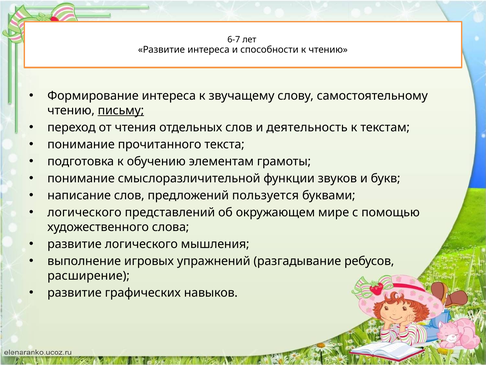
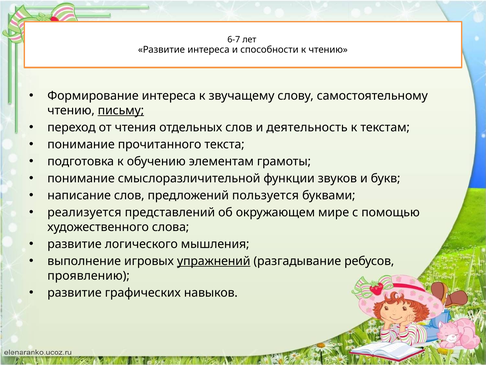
логического at (84, 212): логического -> реализуется
упражнений underline: none -> present
расширение: расширение -> проявлению
